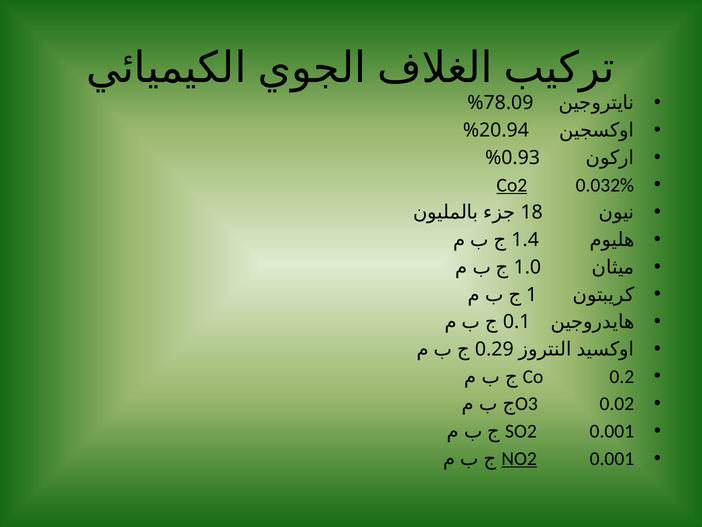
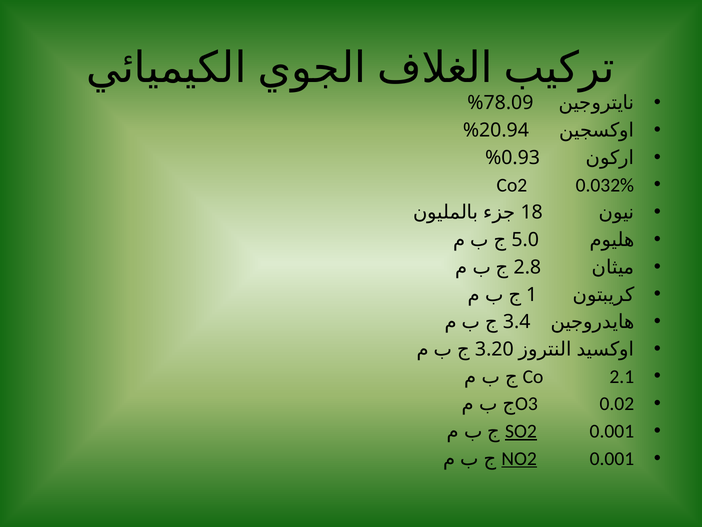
Co2 underline: present -> none
1.4: 1.4 -> 5.0
1.0: 1.0 -> 2.8
0.1: 0.1 -> 3.4
0.29: 0.29 -> 3.20
0.2: 0.2 -> 2.1
SO2 underline: none -> present
